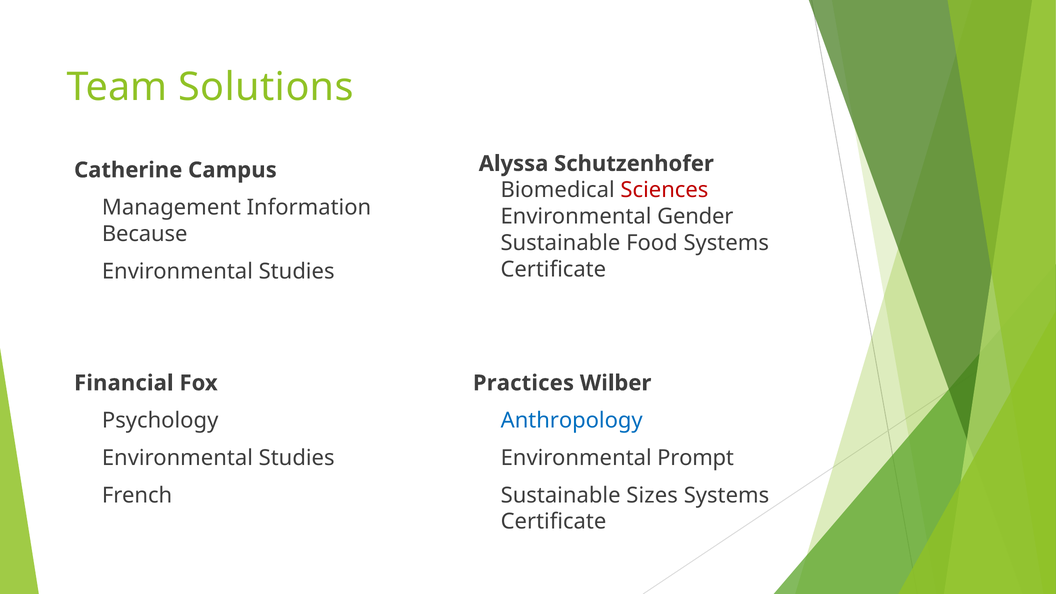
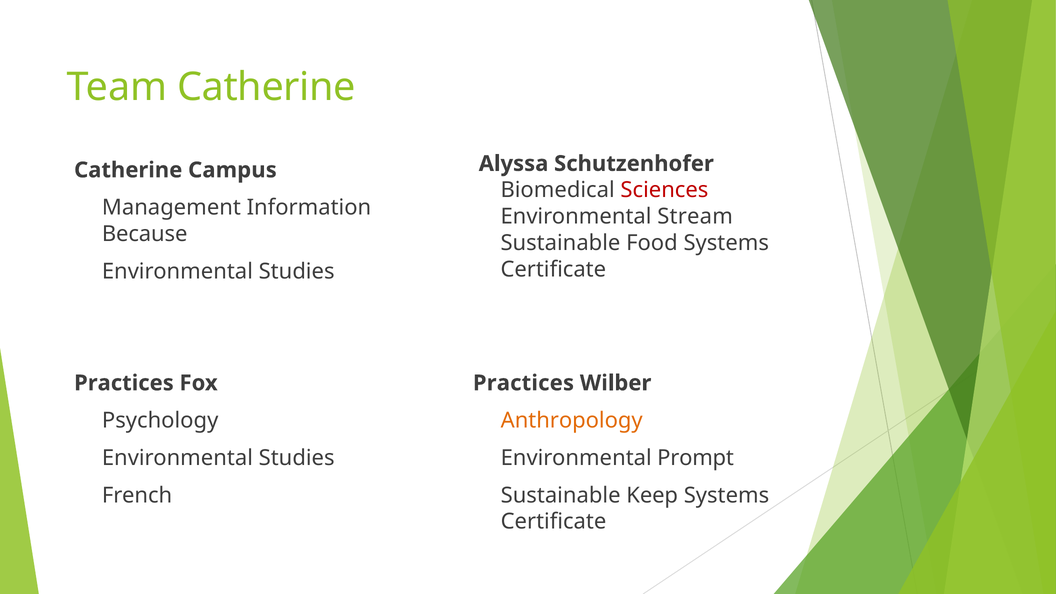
Team Solutions: Solutions -> Catherine
Gender: Gender -> Stream
Financial at (124, 383): Financial -> Practices
Anthropology colour: blue -> orange
Sizes: Sizes -> Keep
